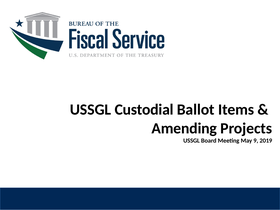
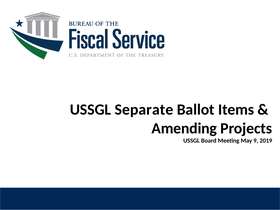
Custodial: Custodial -> Separate
